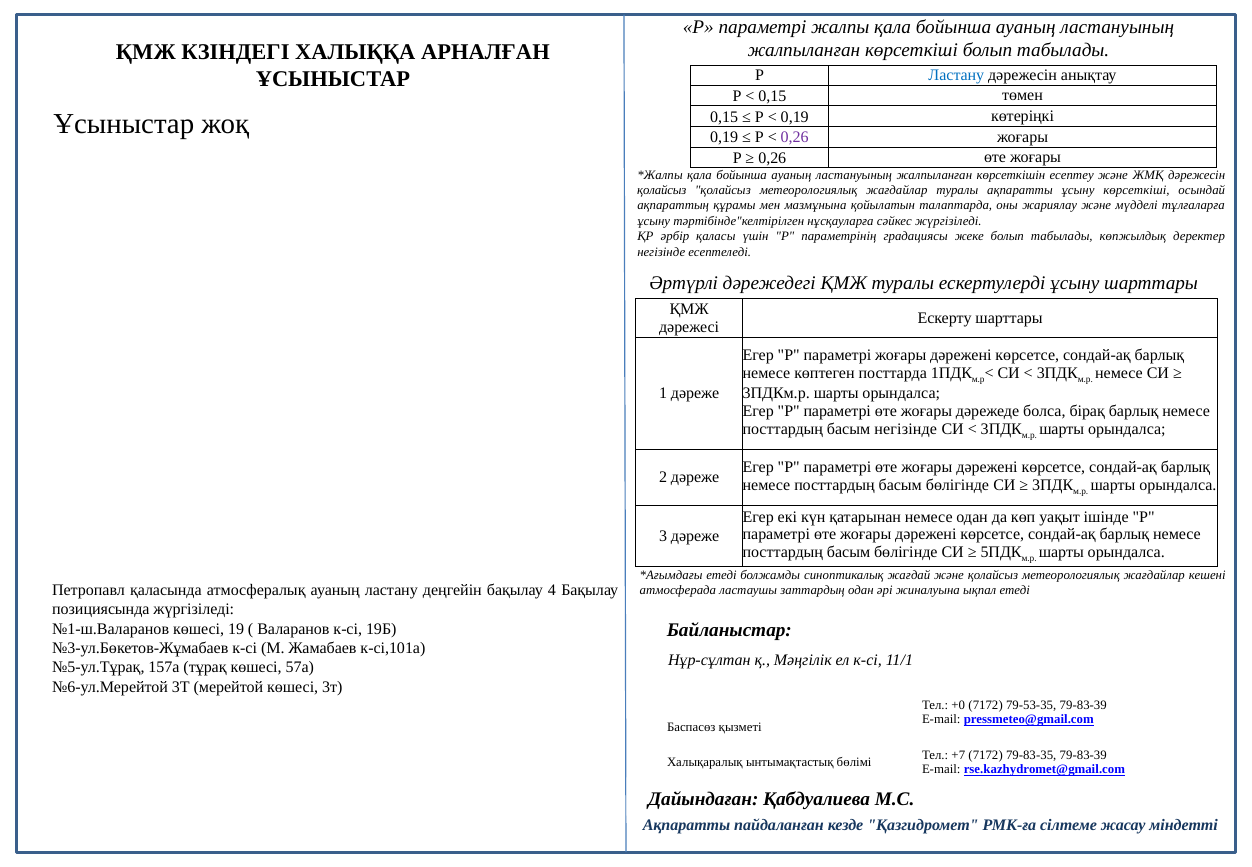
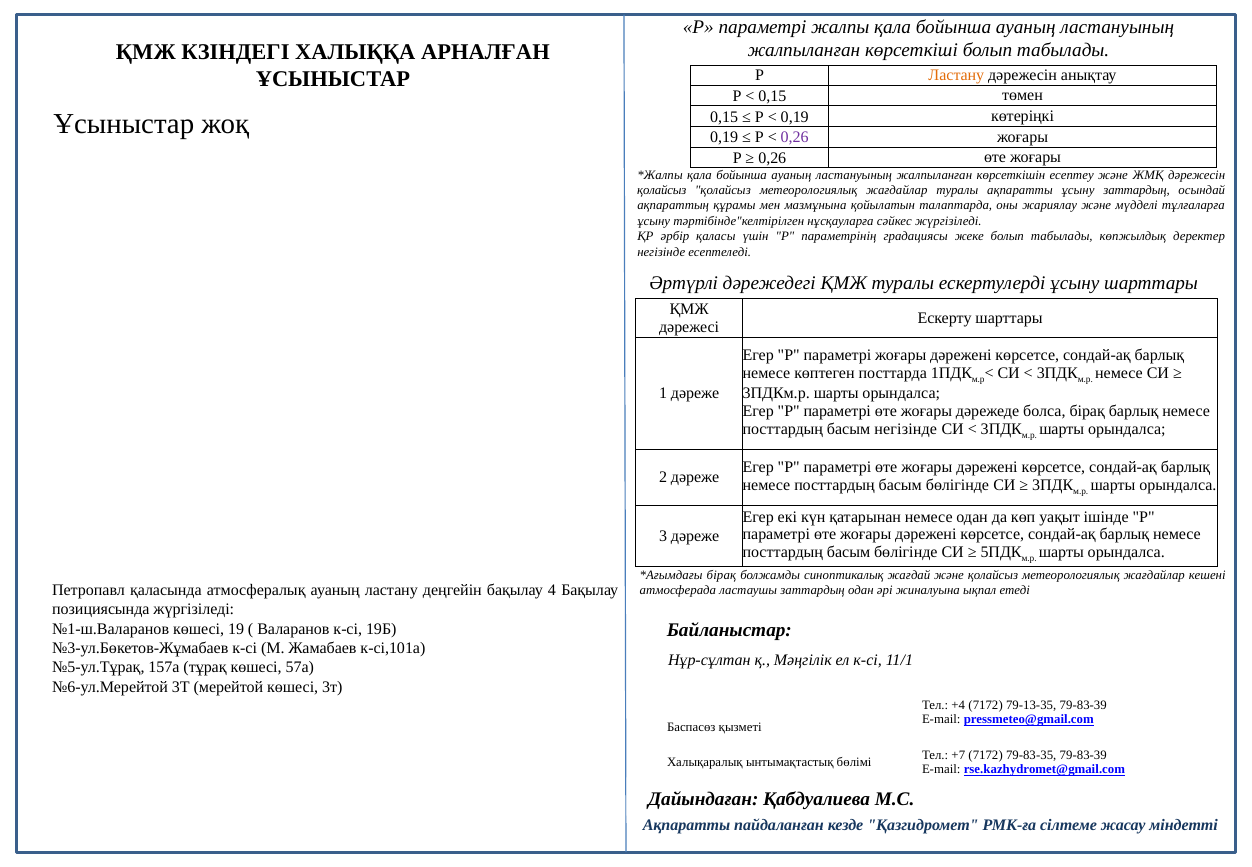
Ластану at (956, 75) colour: blue -> orange
ұсыну көрсеткіші: көрсеткіші -> заттардың
етеді at (722, 575): етеді -> бірақ
+0: +0 -> +4
79-53-35: 79-53-35 -> 79-13-35
